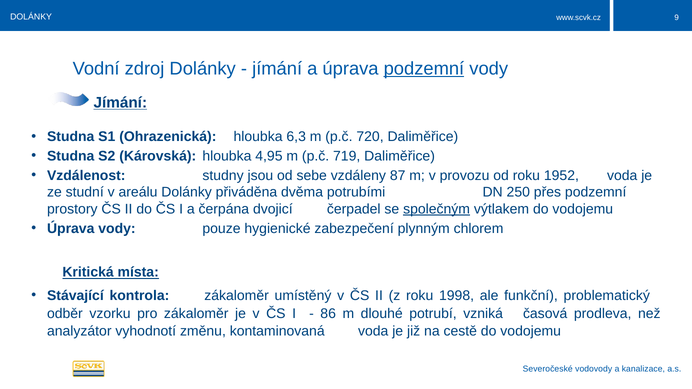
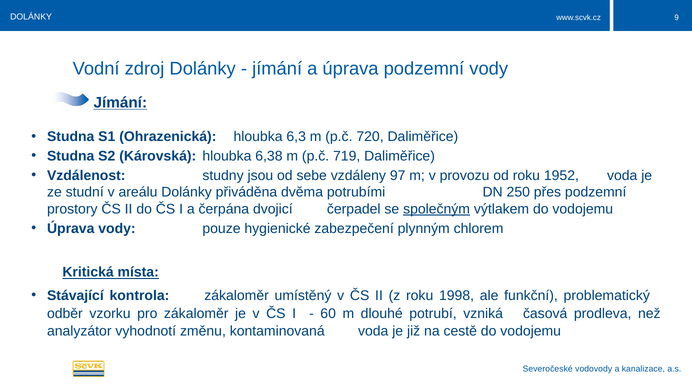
podzemní at (424, 69) underline: present -> none
4,95: 4,95 -> 6,38
87: 87 -> 97
86: 86 -> 60
